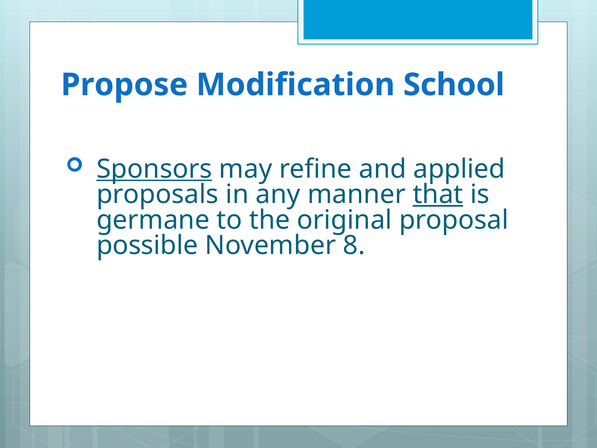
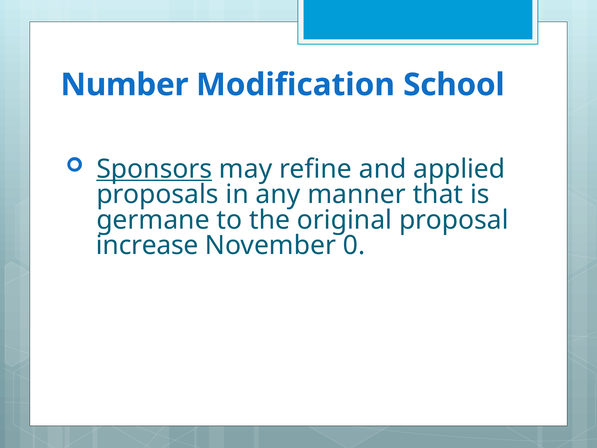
Propose: Propose -> Number
that underline: present -> none
possible: possible -> increase
8: 8 -> 0
